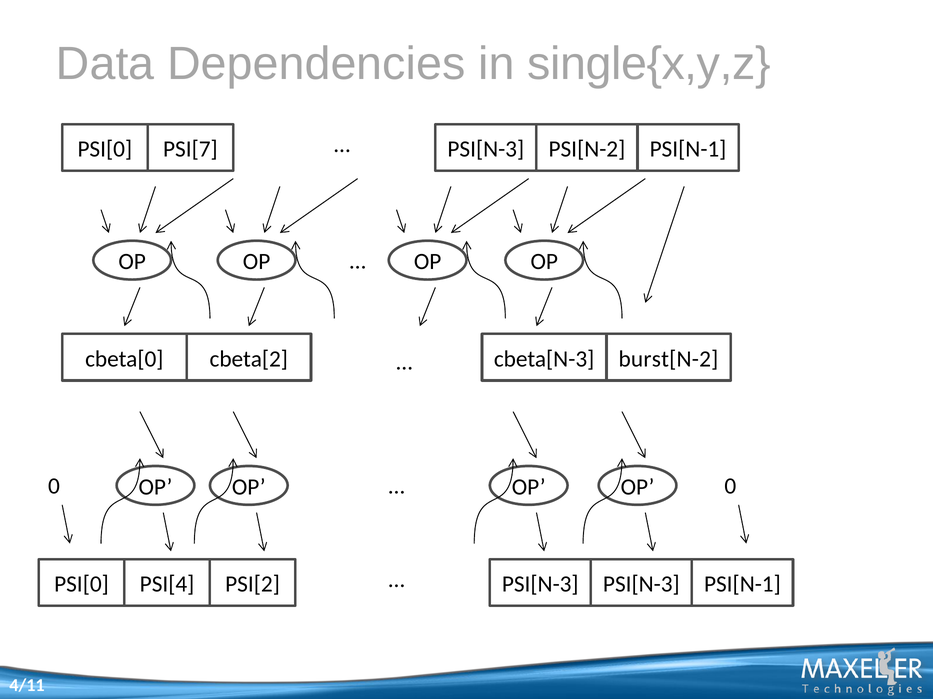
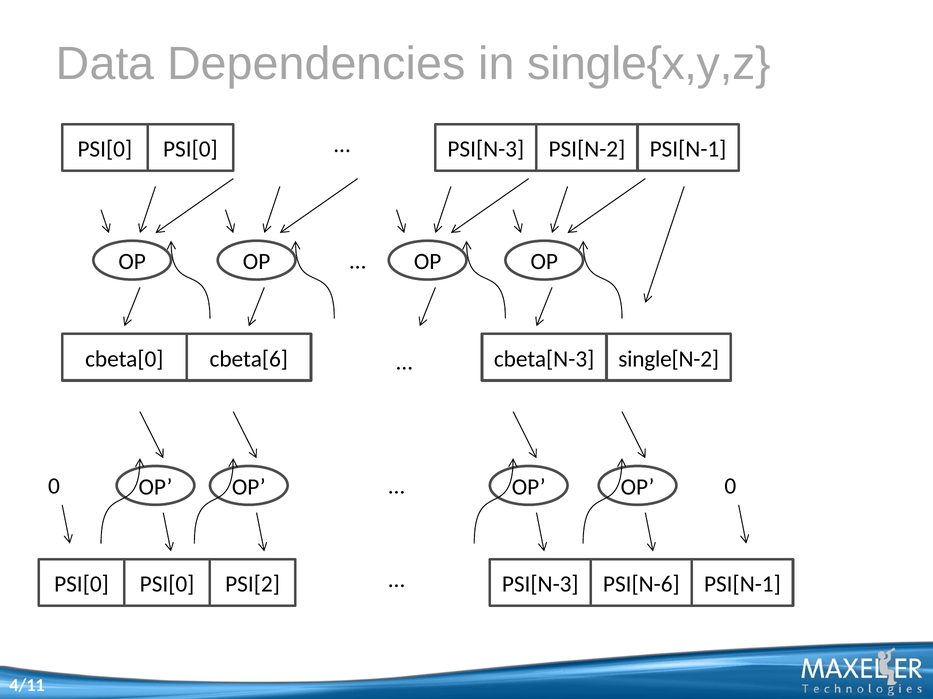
PSI[7 at (190, 149): PSI[7 -> PSI[0
cbeta[2: cbeta[2 -> cbeta[6
burst[N-2: burst[N-2 -> single[N-2
PSI[4 at (167, 585): PSI[4 -> PSI[0
PSI[N-3 PSI[N-3: PSI[N-3 -> PSI[N-6
